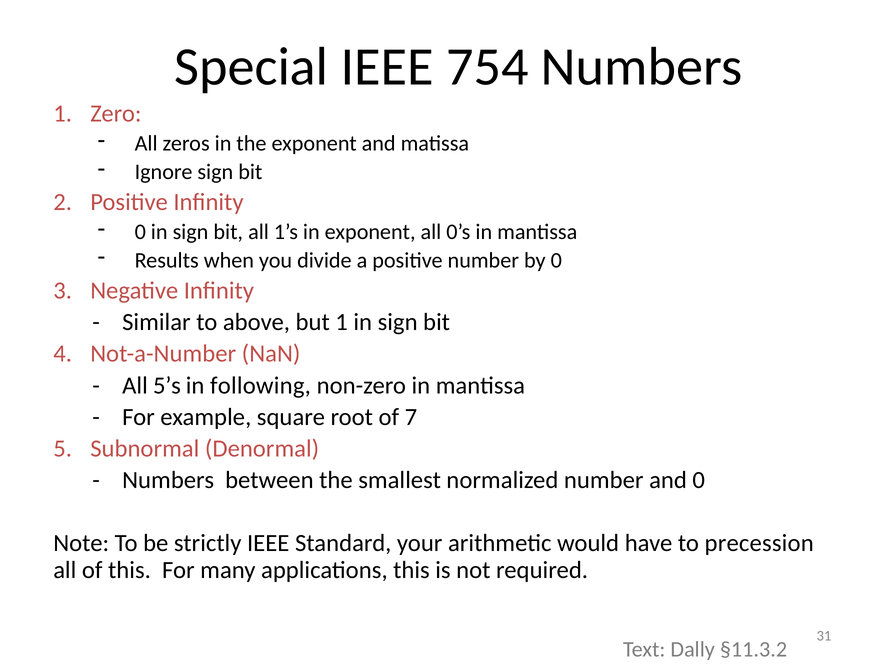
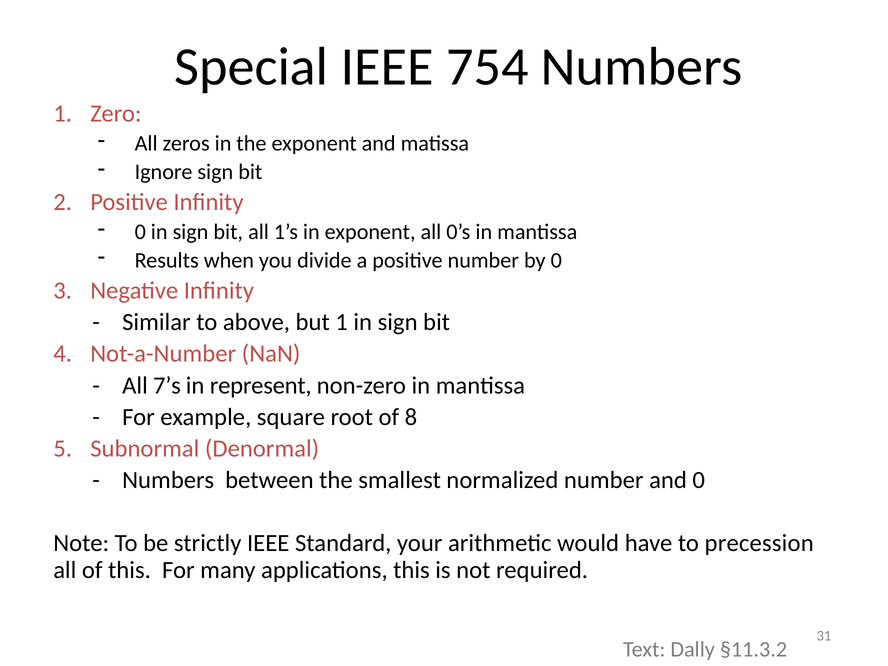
5’s: 5’s -> 7’s
following: following -> represent
7: 7 -> 8
